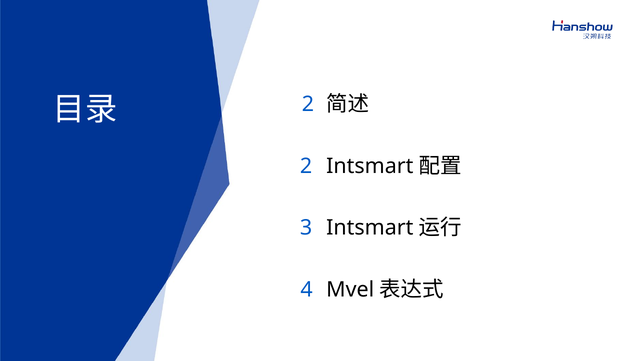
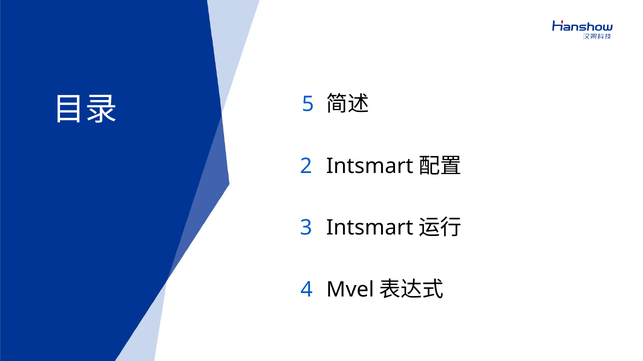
2 at (308, 105): 2 -> 5
